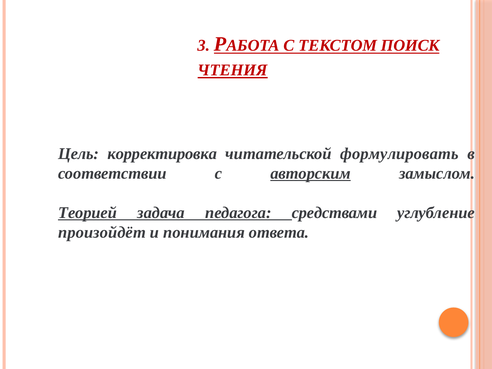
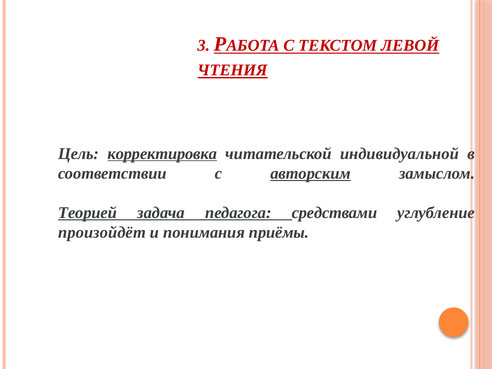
ПОИСК: ПОИСК -> ЛЕВОЙ
корректировка underline: none -> present
формулировать: формулировать -> индивидуальной
ответа: ответа -> приёмы
